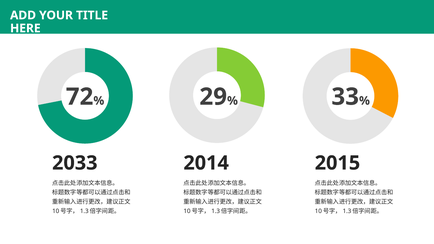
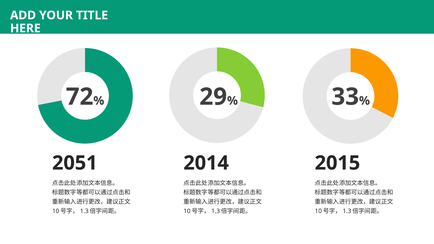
2033: 2033 -> 2051
